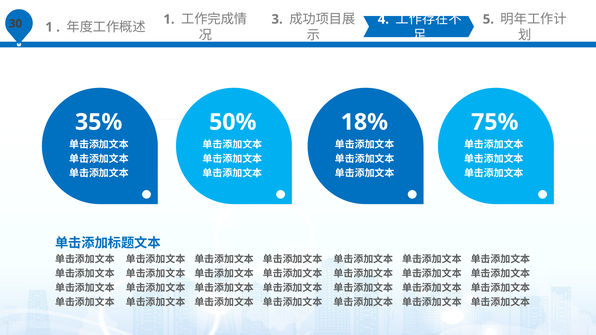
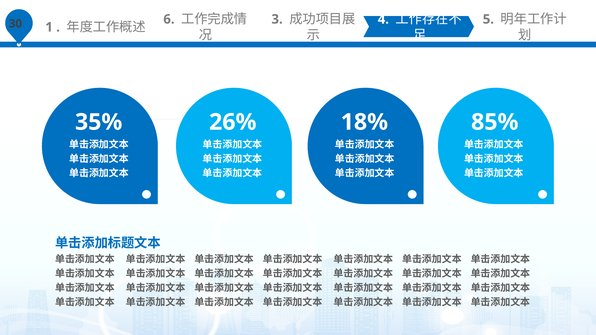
1 at (169, 19): 1 -> 6
50%: 50% -> 26%
75%: 75% -> 85%
